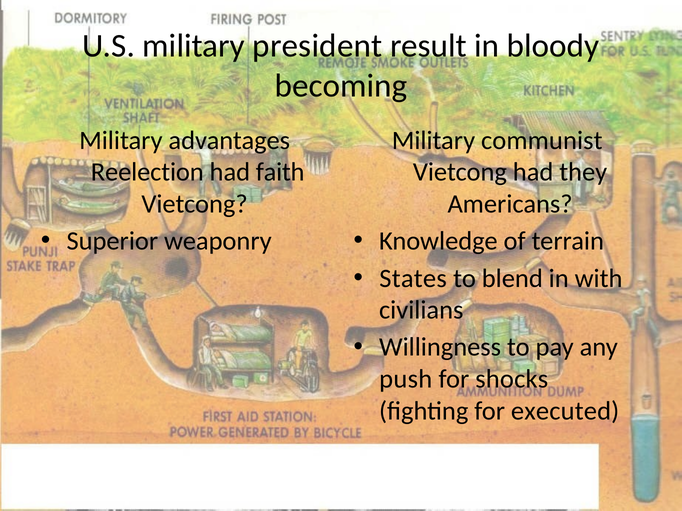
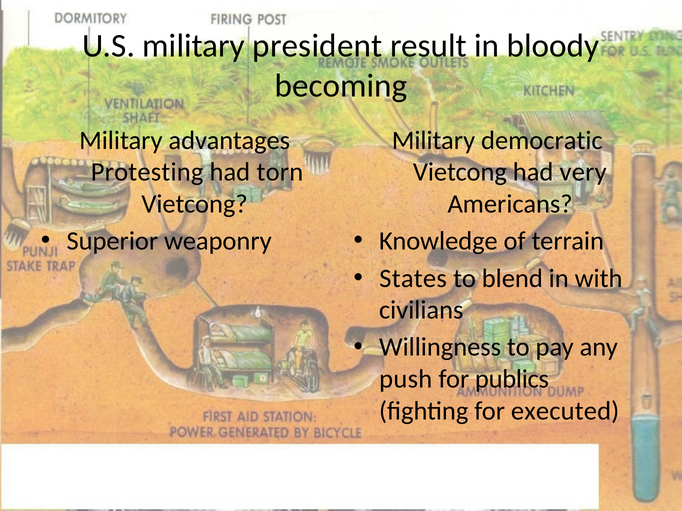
communist: communist -> democratic
Reelection: Reelection -> Protesting
faith: faith -> torn
they: they -> very
shocks: shocks -> publics
